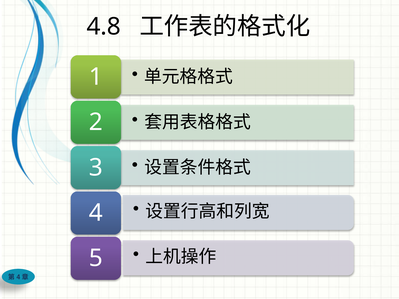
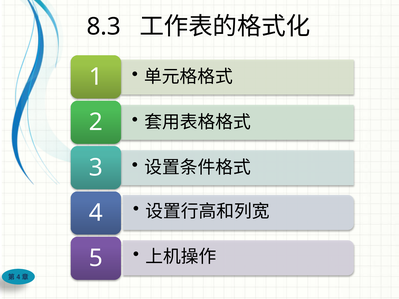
4.8: 4.8 -> 8.3
